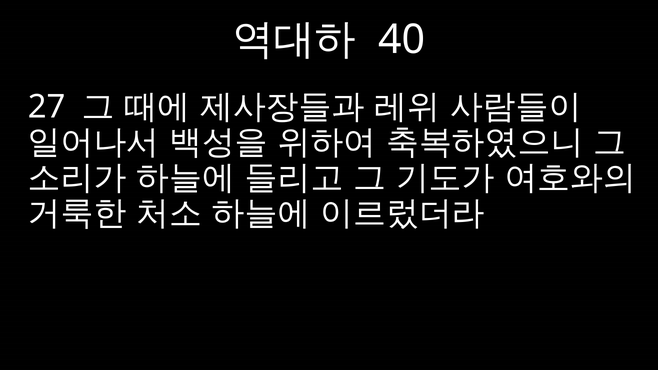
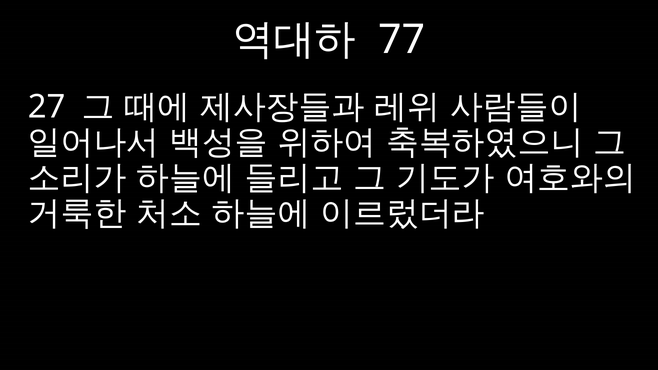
40: 40 -> 77
